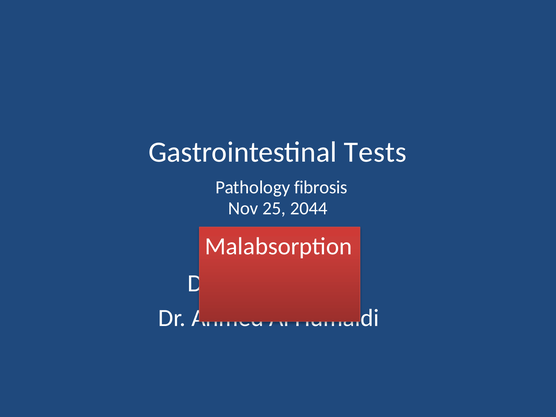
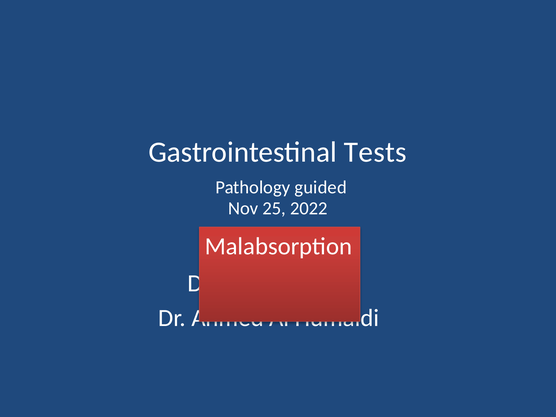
fibrosis: fibrosis -> guided
2044: 2044 -> 2022
